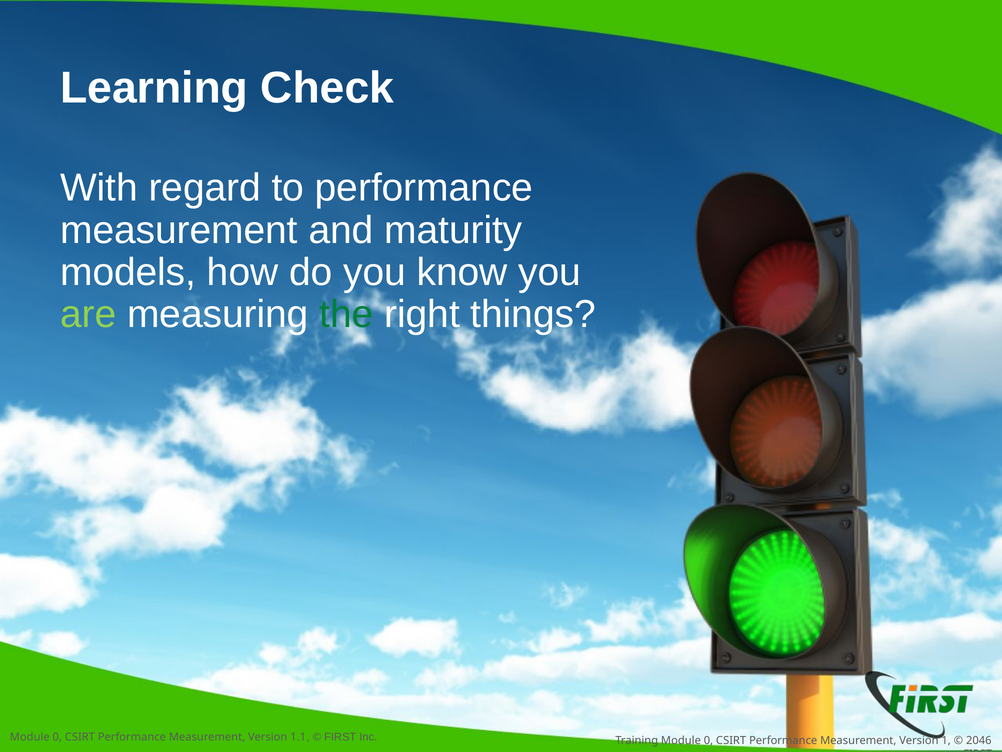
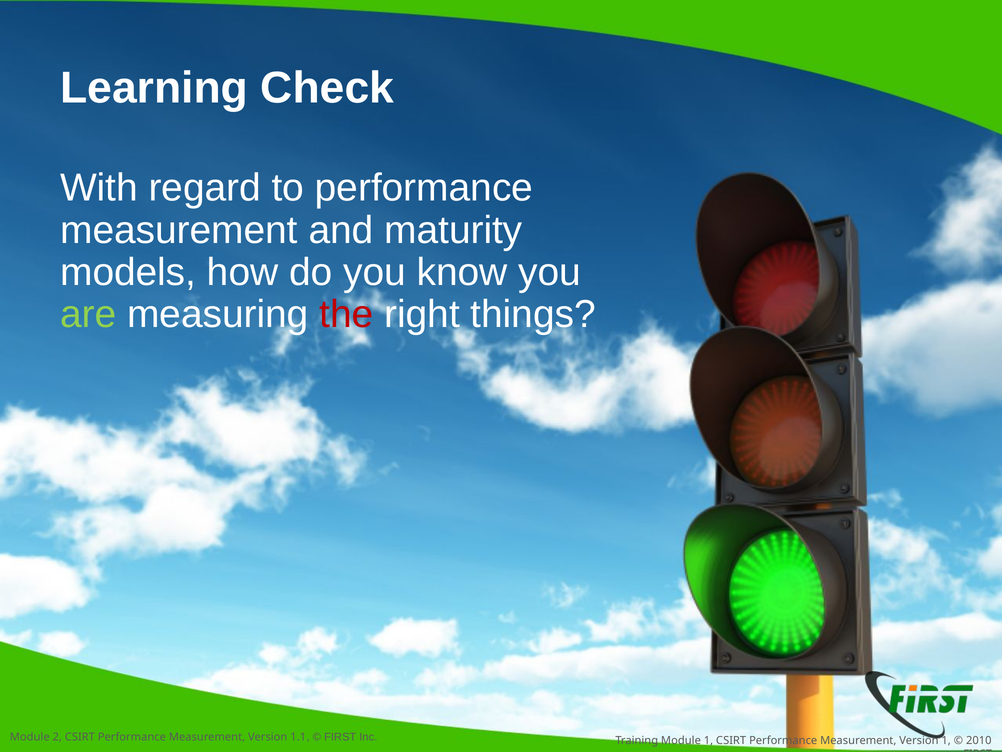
the colour: green -> red
0 at (57, 737): 0 -> 2
Training Module 0: 0 -> 1
2046: 2046 -> 2010
